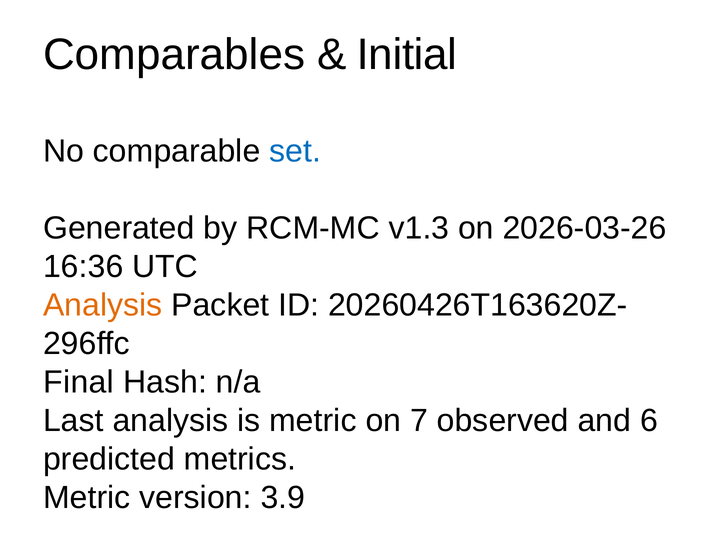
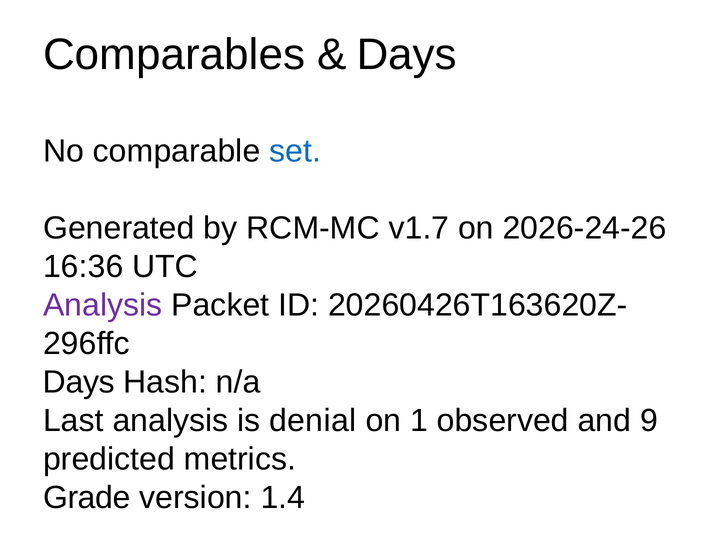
Initial at (407, 55): Initial -> Days
v1.3: v1.3 -> v1.7
2026-03-26: 2026-03-26 -> 2026-24-26
Analysis at (103, 305) colour: orange -> purple
Final at (79, 382): Final -> Days
is metric: metric -> denial
7: 7 -> 1
6: 6 -> 9
Metric at (87, 497): Metric -> Grade
3.9: 3.9 -> 1.4
